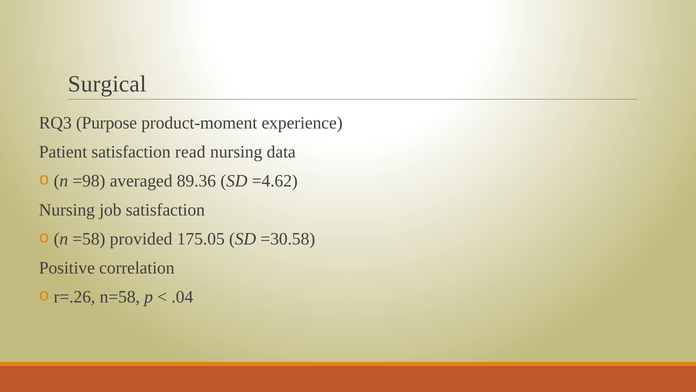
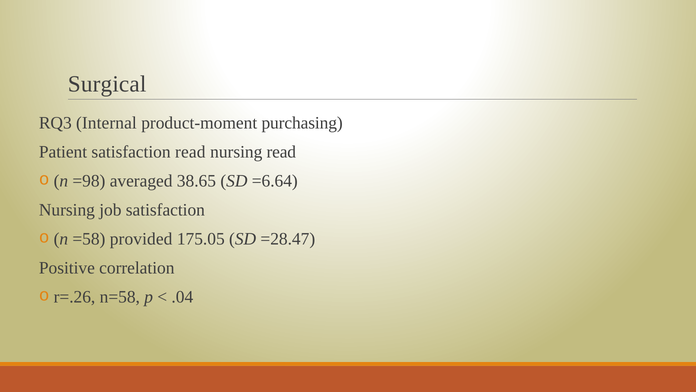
Purpose: Purpose -> Internal
experience: experience -> purchasing
nursing data: data -> read
89.36: 89.36 -> 38.65
=4.62: =4.62 -> =6.64
=30.58: =30.58 -> =28.47
